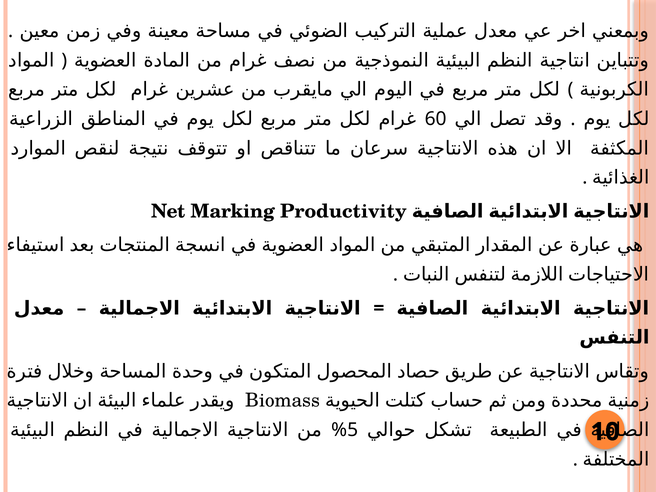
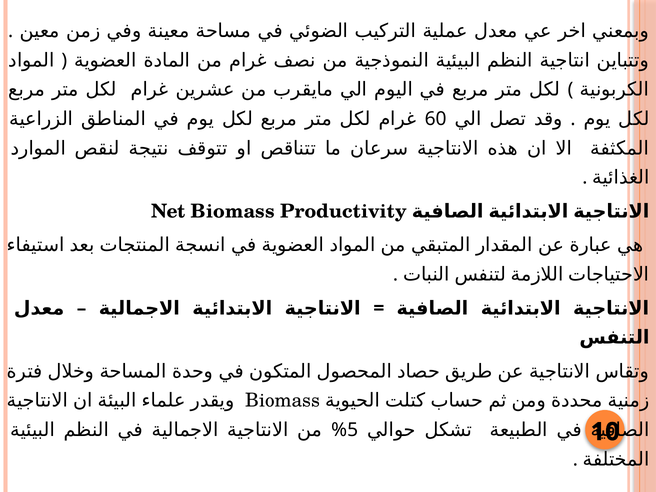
Net Marking: Marking -> Biomass
